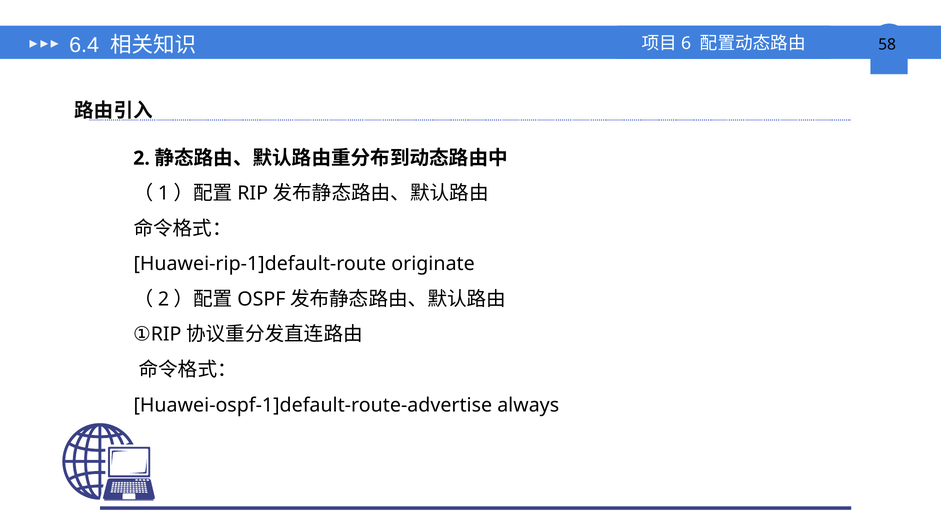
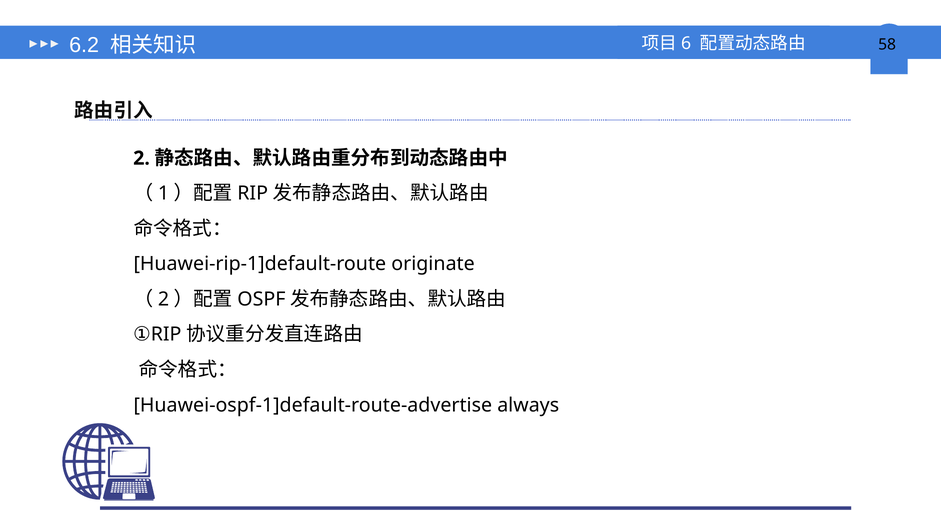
6.4: 6.4 -> 6.2
